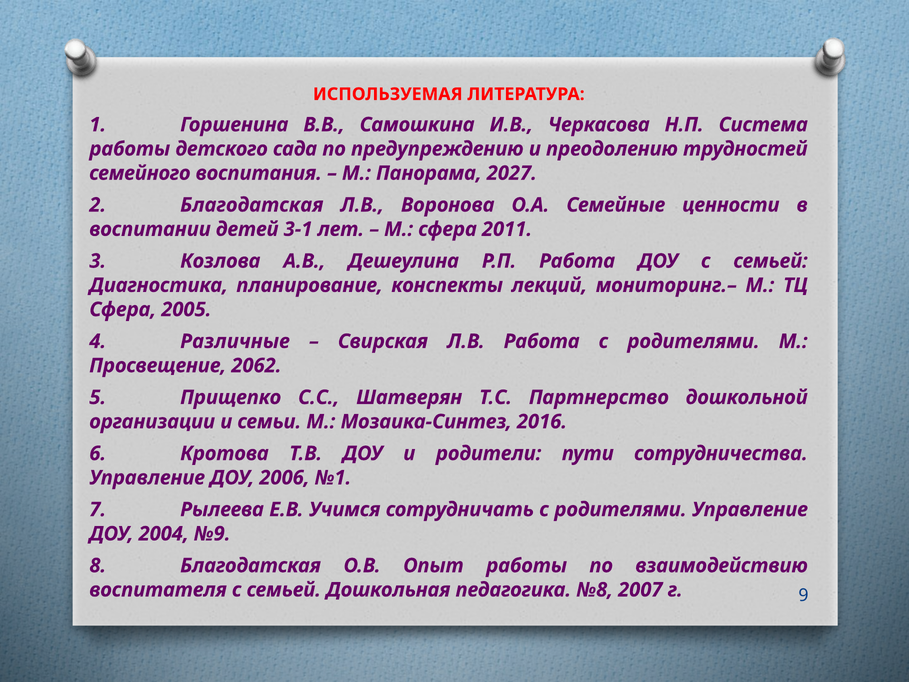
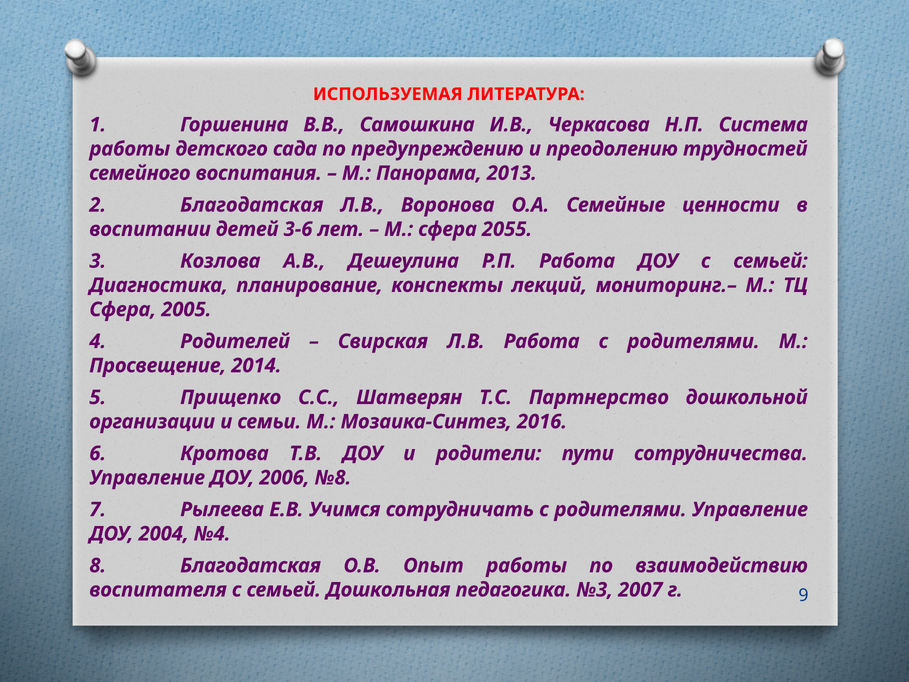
2027: 2027 -> 2013
3-1: 3-1 -> 3-6
2011: 2011 -> 2055
Различные: Различные -> Родителей
2062: 2062 -> 2014
№1: №1 -> №8
№9: №9 -> №4
№8: №8 -> №3
